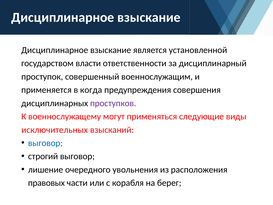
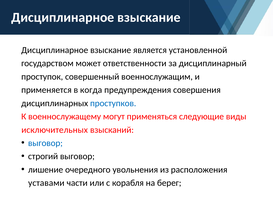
власти: власти -> может
проступков colour: purple -> blue
правовых: правовых -> уставами
